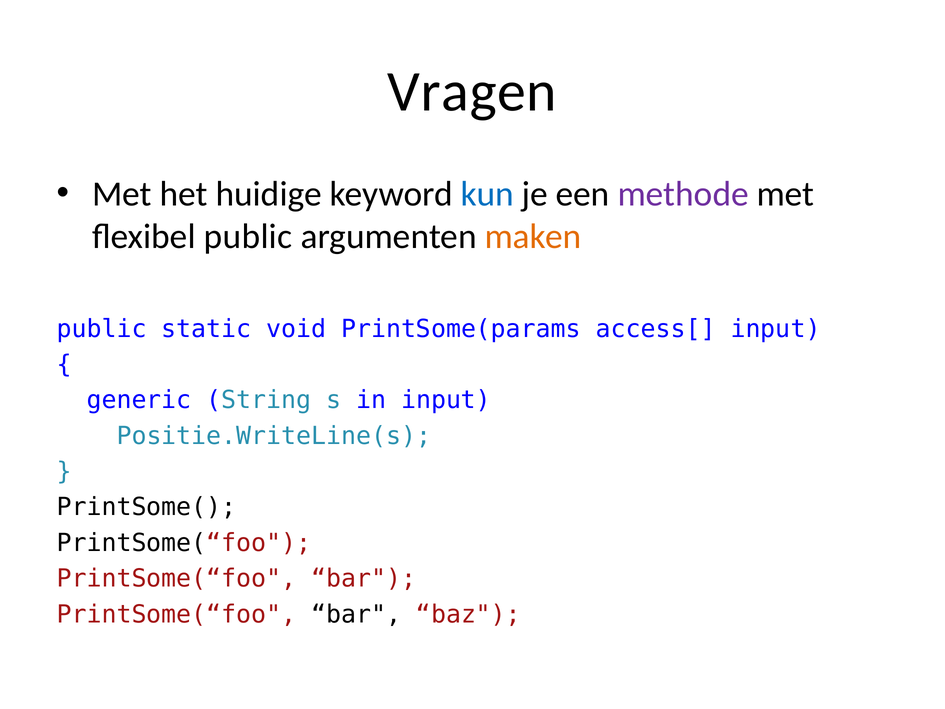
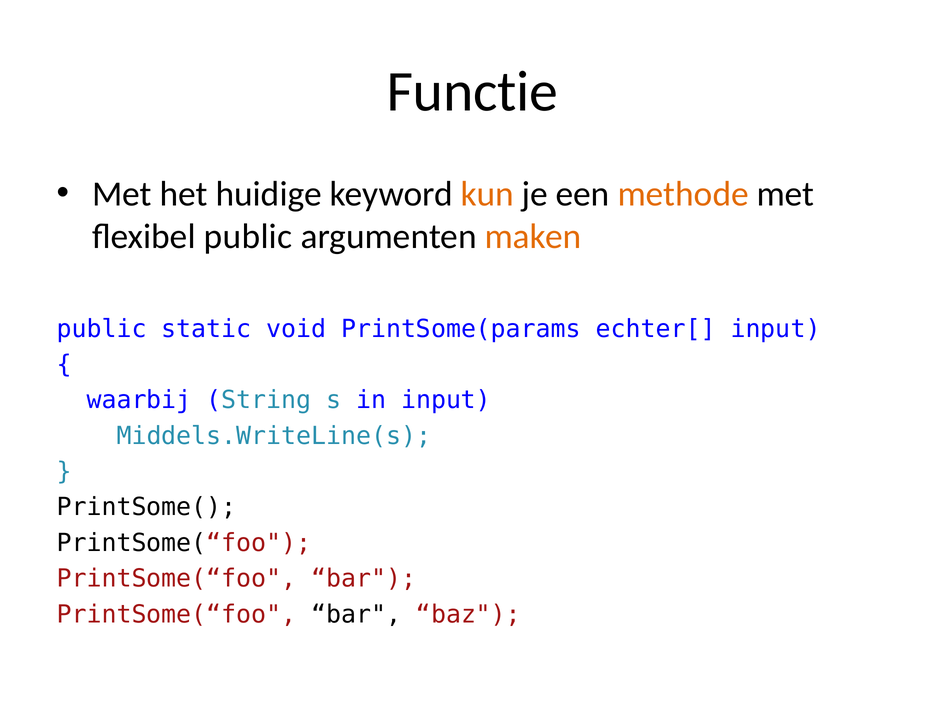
Vragen: Vragen -> Functie
kun colour: blue -> orange
methode colour: purple -> orange
access[: access[ -> echter[
generic: generic -> waarbij
Positie.WriteLine(s: Positie.WriteLine(s -> Middels.WriteLine(s
